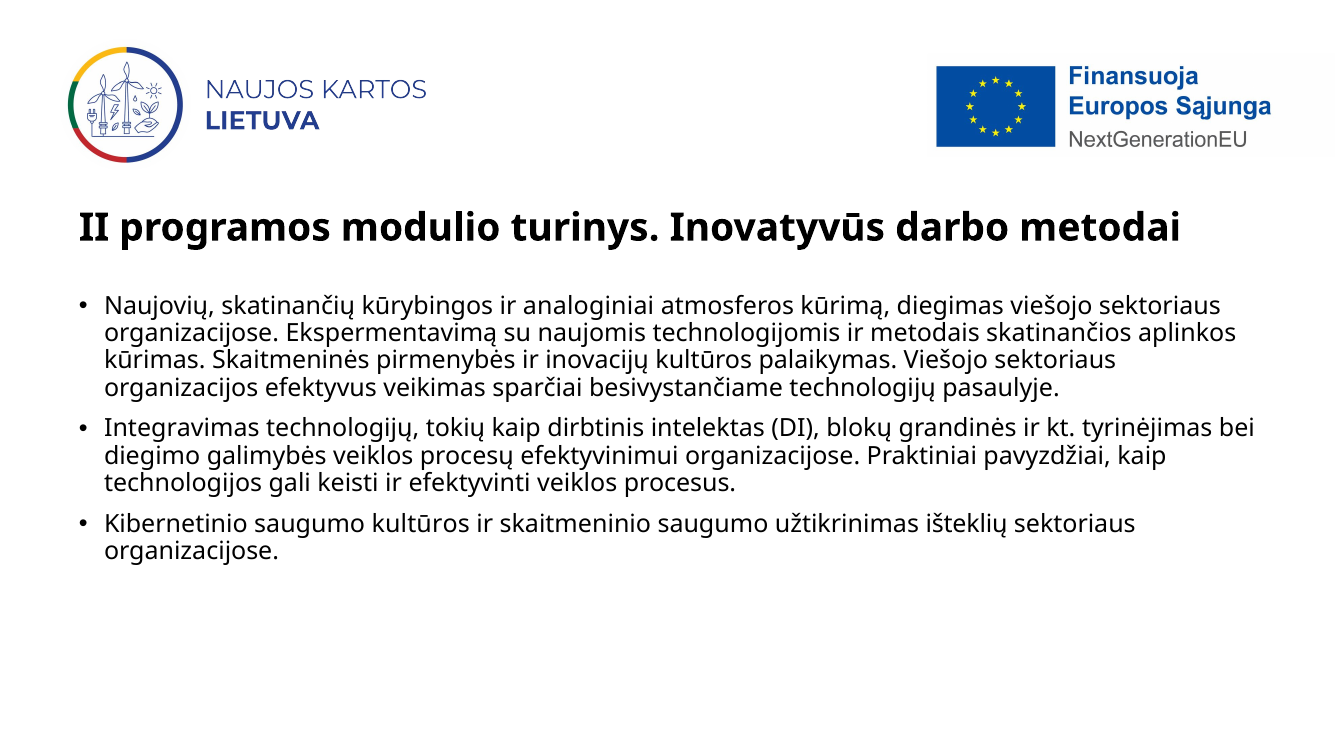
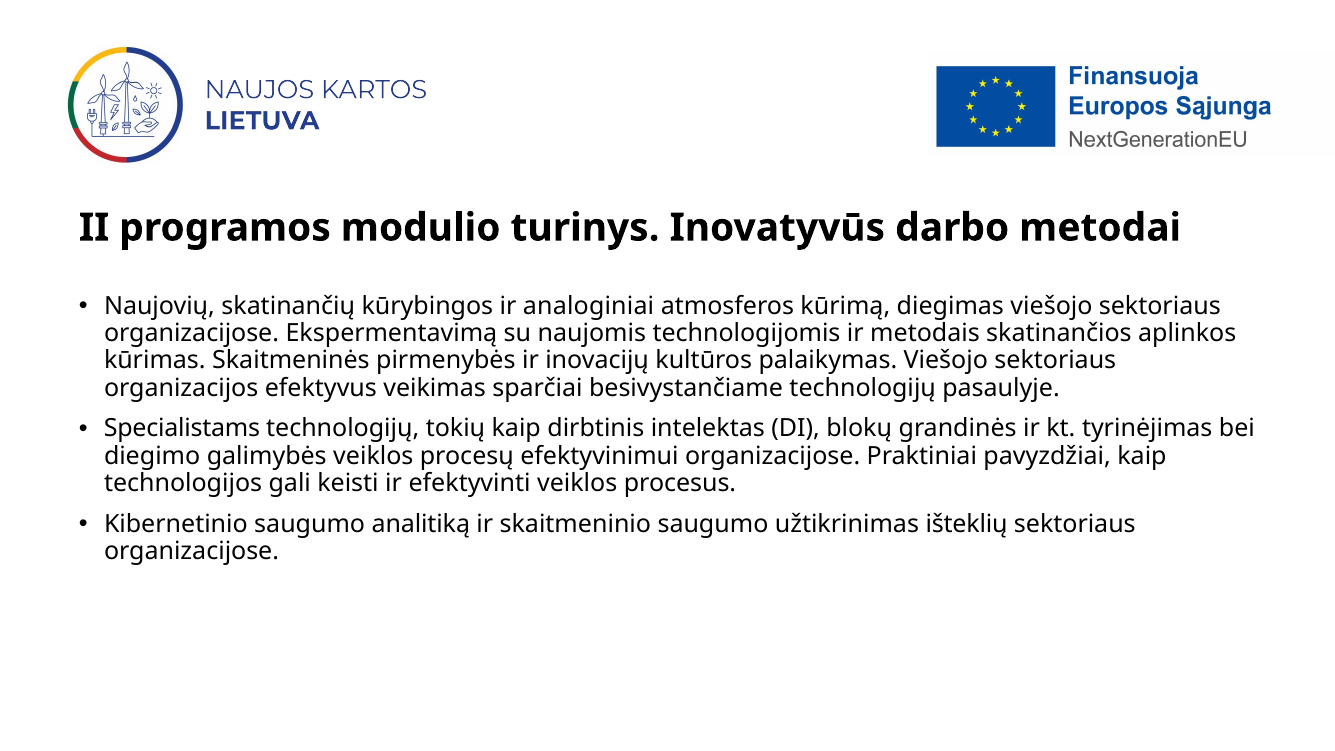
Integravimas: Integravimas -> Specialistams
saugumo kultūros: kultūros -> analitiką
